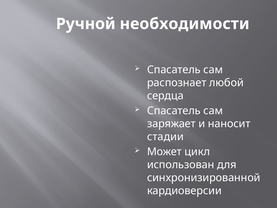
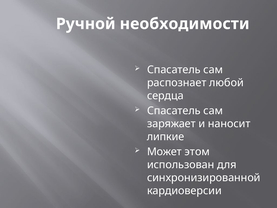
стадии: стадии -> липкие
цикл: цикл -> этом
